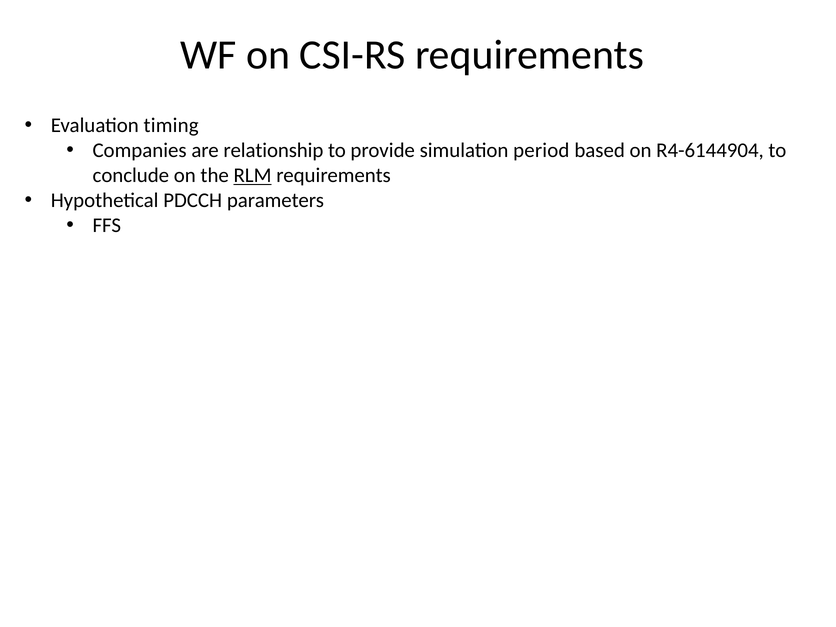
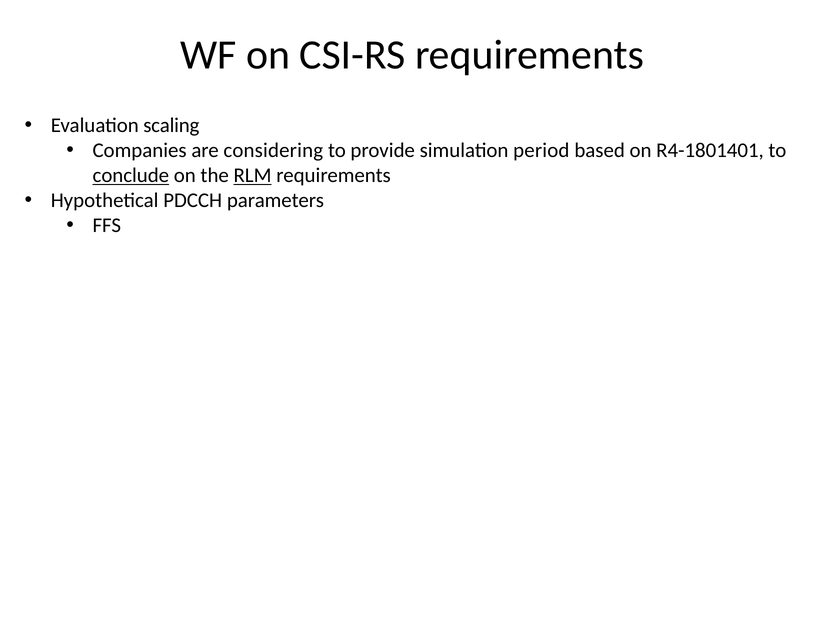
timing: timing -> scaling
relationship: relationship -> considering
R4-6144904: R4-6144904 -> R4-1801401
conclude underline: none -> present
